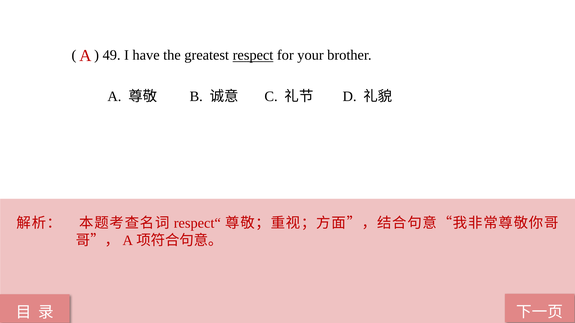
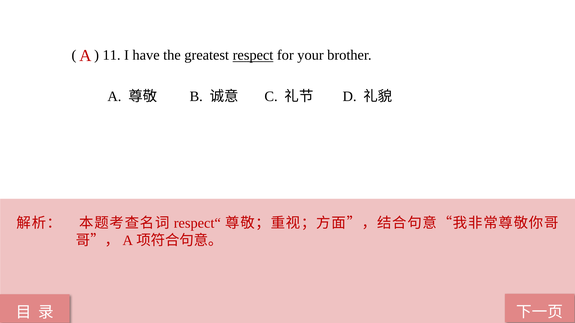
49: 49 -> 11
